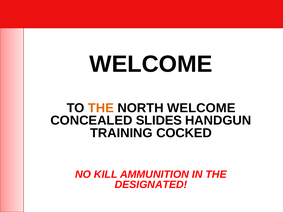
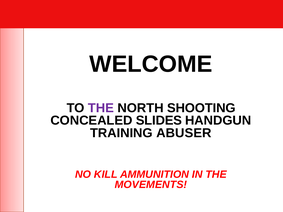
THE at (101, 108) colour: orange -> purple
NORTH WELCOME: WELCOME -> SHOOTING
COCKED: COCKED -> ABUSER
DESIGNATED: DESIGNATED -> MOVEMENTS
